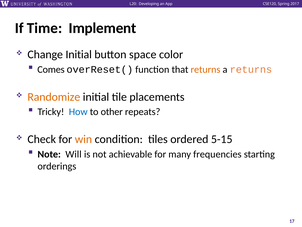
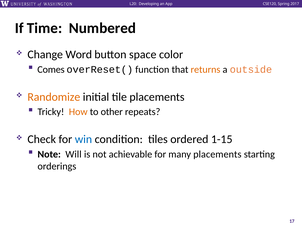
Implement: Implement -> Numbered
Change Initial: Initial -> Word
a returns: returns -> outside
How colour: blue -> orange
win colour: orange -> blue
5-15: 5-15 -> 1-15
many frequencies: frequencies -> placements
